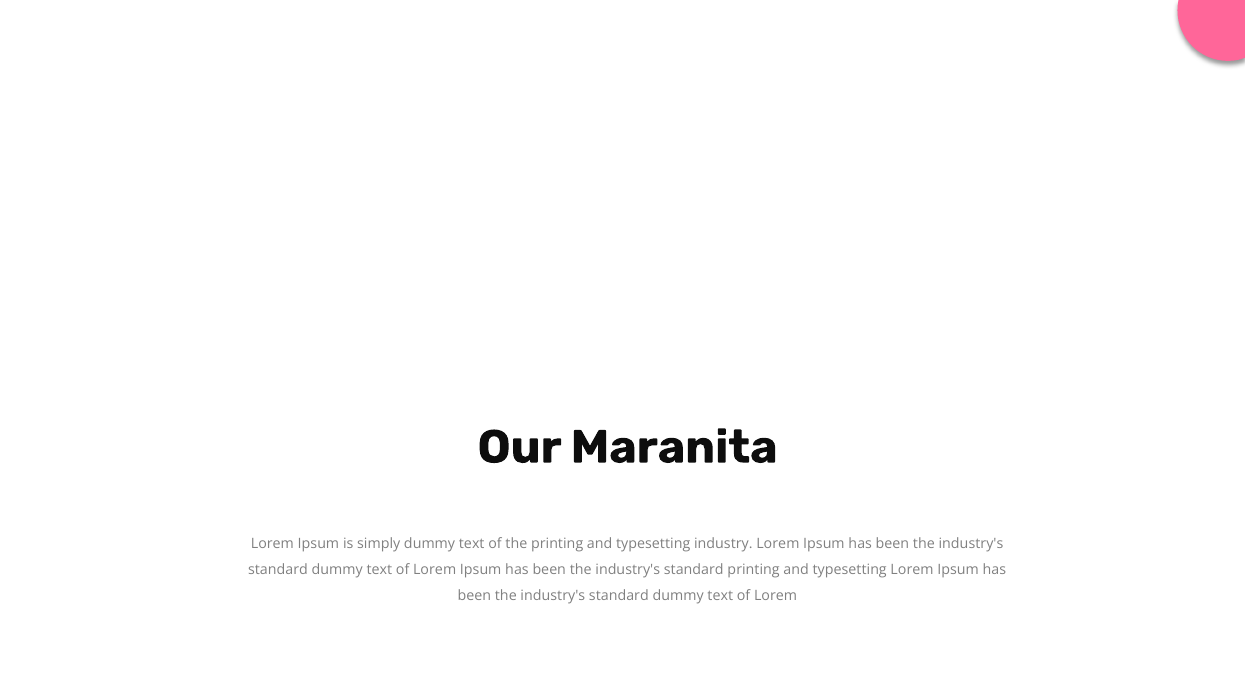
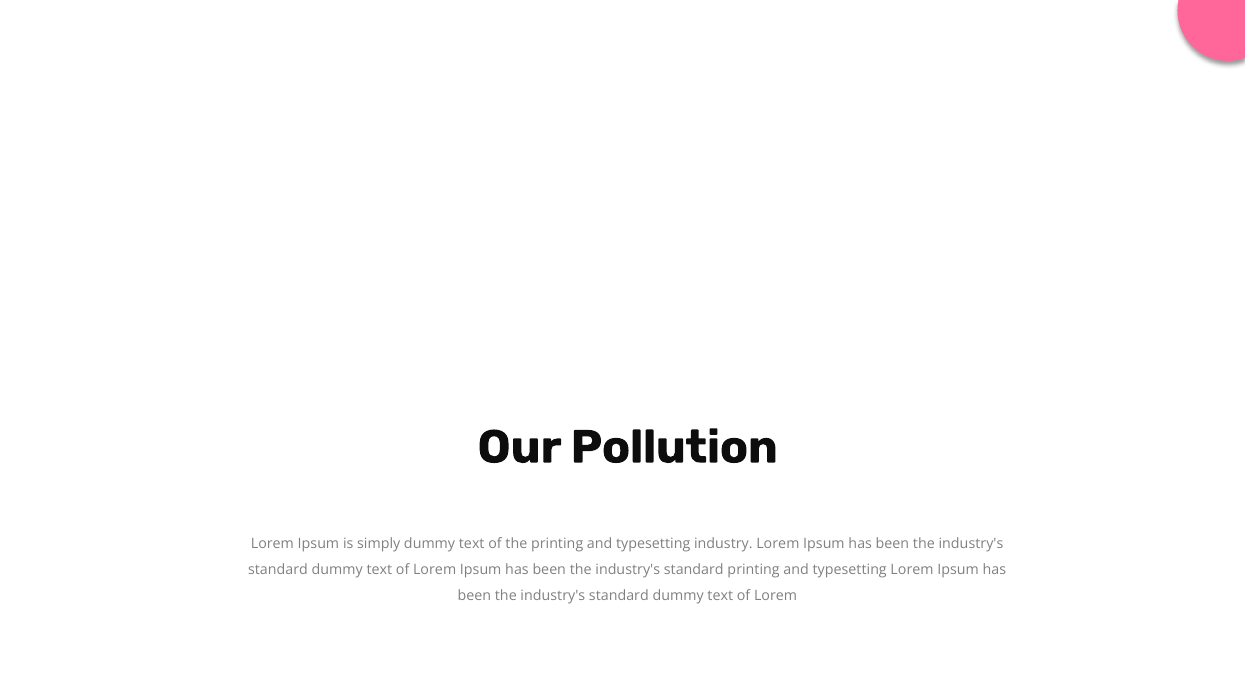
Maranita: Maranita -> Pollution
